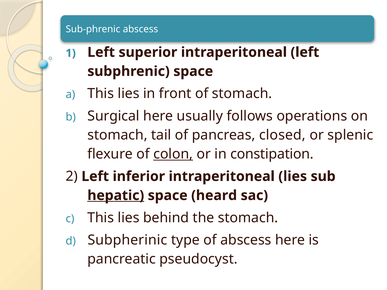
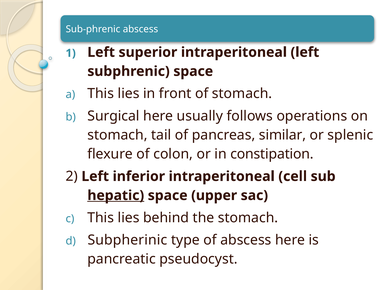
closed: closed -> similar
colon underline: present -> none
intraperitoneal lies: lies -> cell
heard: heard -> upper
